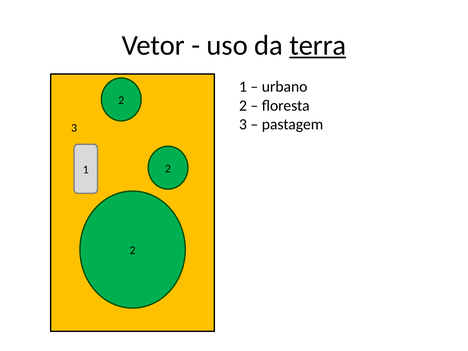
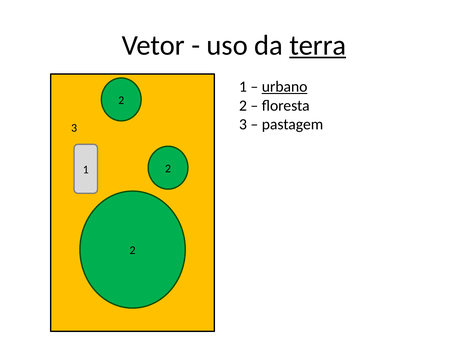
urbano underline: none -> present
